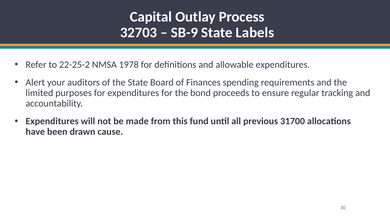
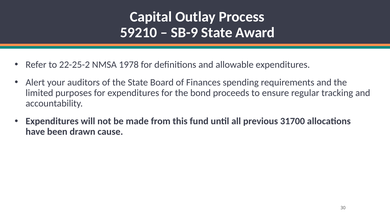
32703: 32703 -> 59210
Labels: Labels -> Award
